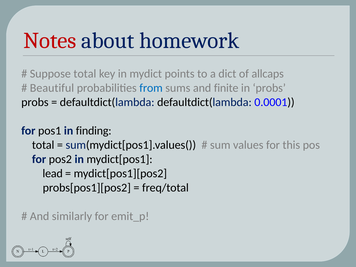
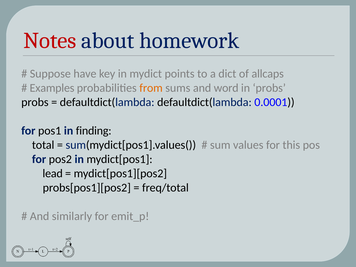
Suppose total: total -> have
Beautiful: Beautiful -> Examples
from colour: blue -> orange
finite: finite -> word
